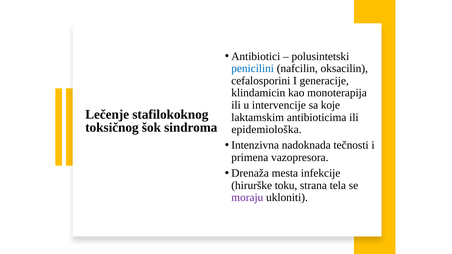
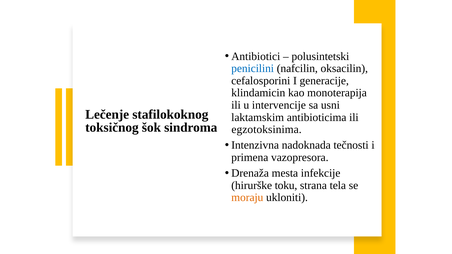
koje: koje -> usni
epidemiološka: epidemiološka -> egzotoksinima
moraju colour: purple -> orange
